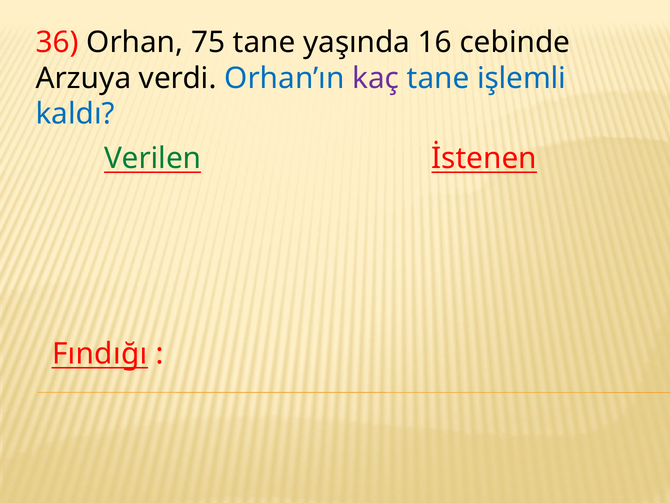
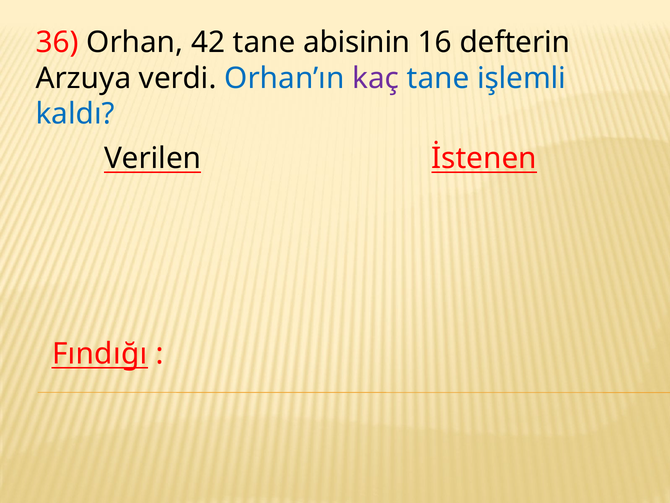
75: 75 -> 42
yaşında: yaşında -> abisinin
cebinde: cebinde -> defterin
Verilen colour: green -> black
